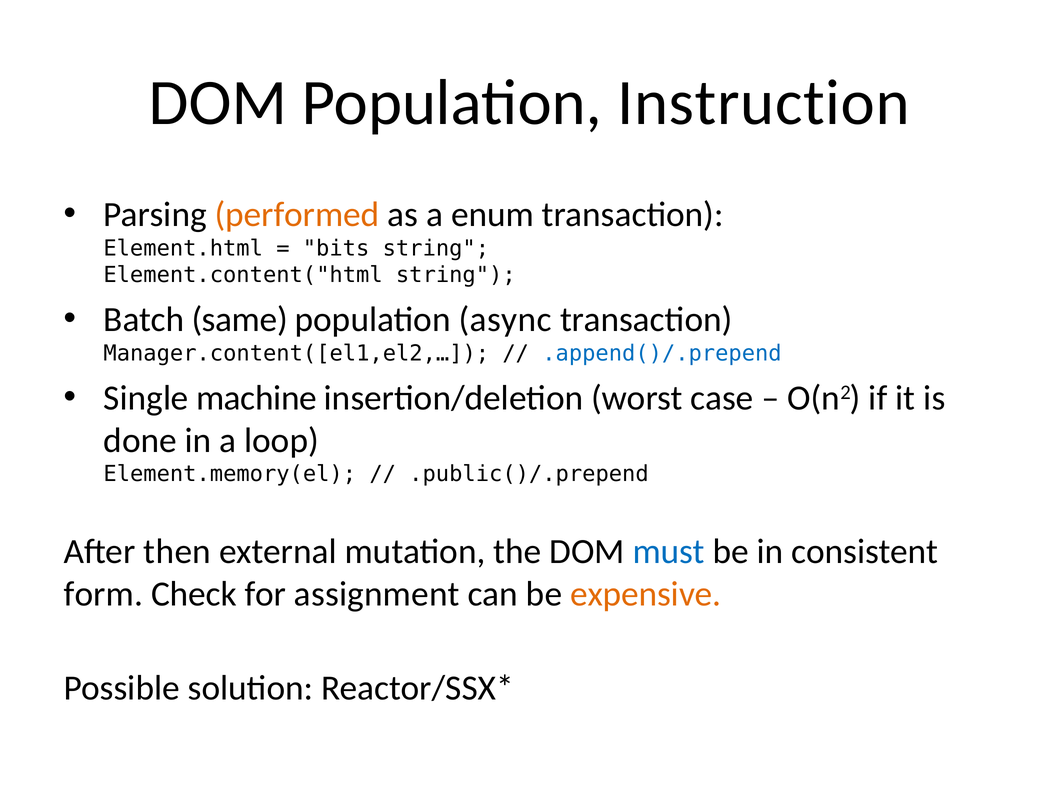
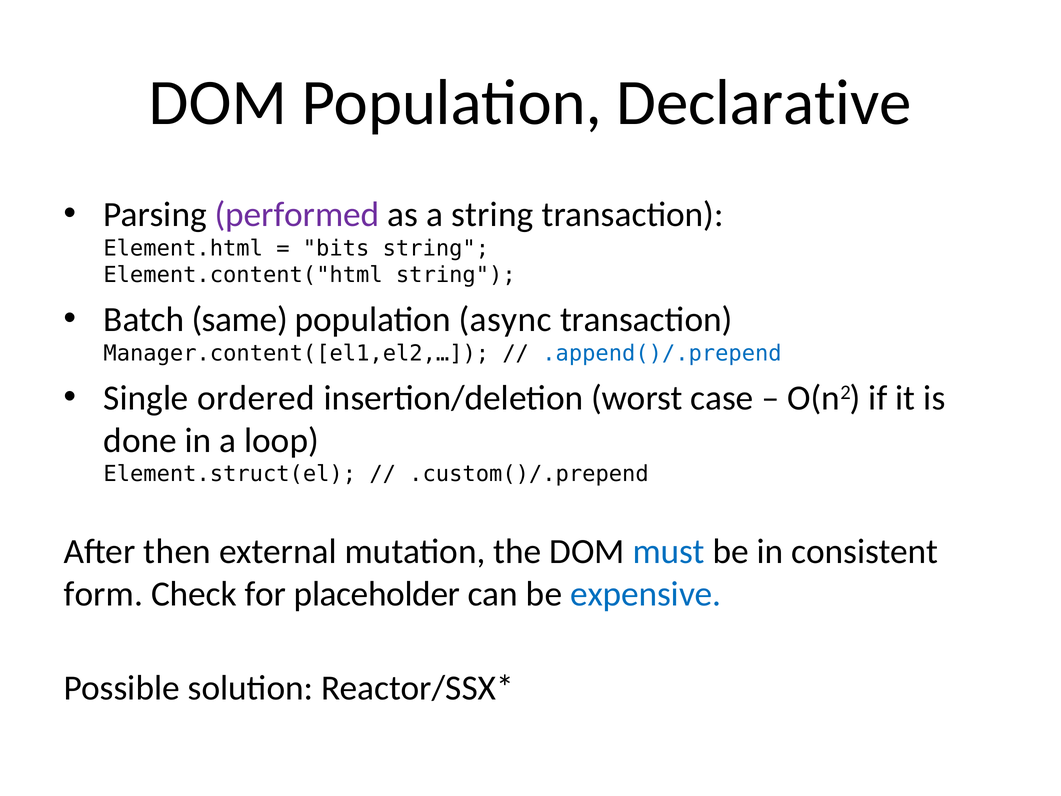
Instruction: Instruction -> Declarative
performed colour: orange -> purple
a enum: enum -> string
machine: machine -> ordered
Element.memory(el: Element.memory(el -> Element.struct(el
.public()/.prepend: .public()/.prepend -> .custom()/.prepend
assignment: assignment -> placeholder
expensive colour: orange -> blue
